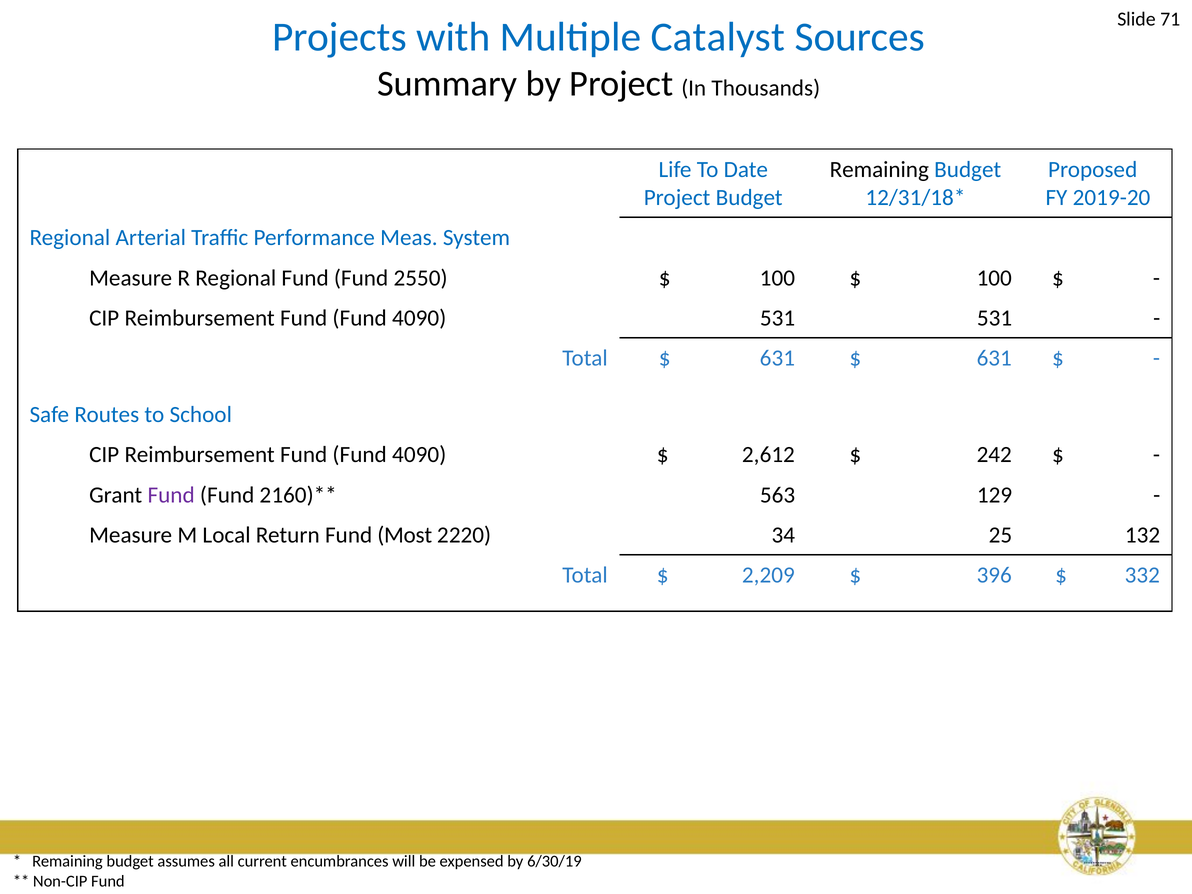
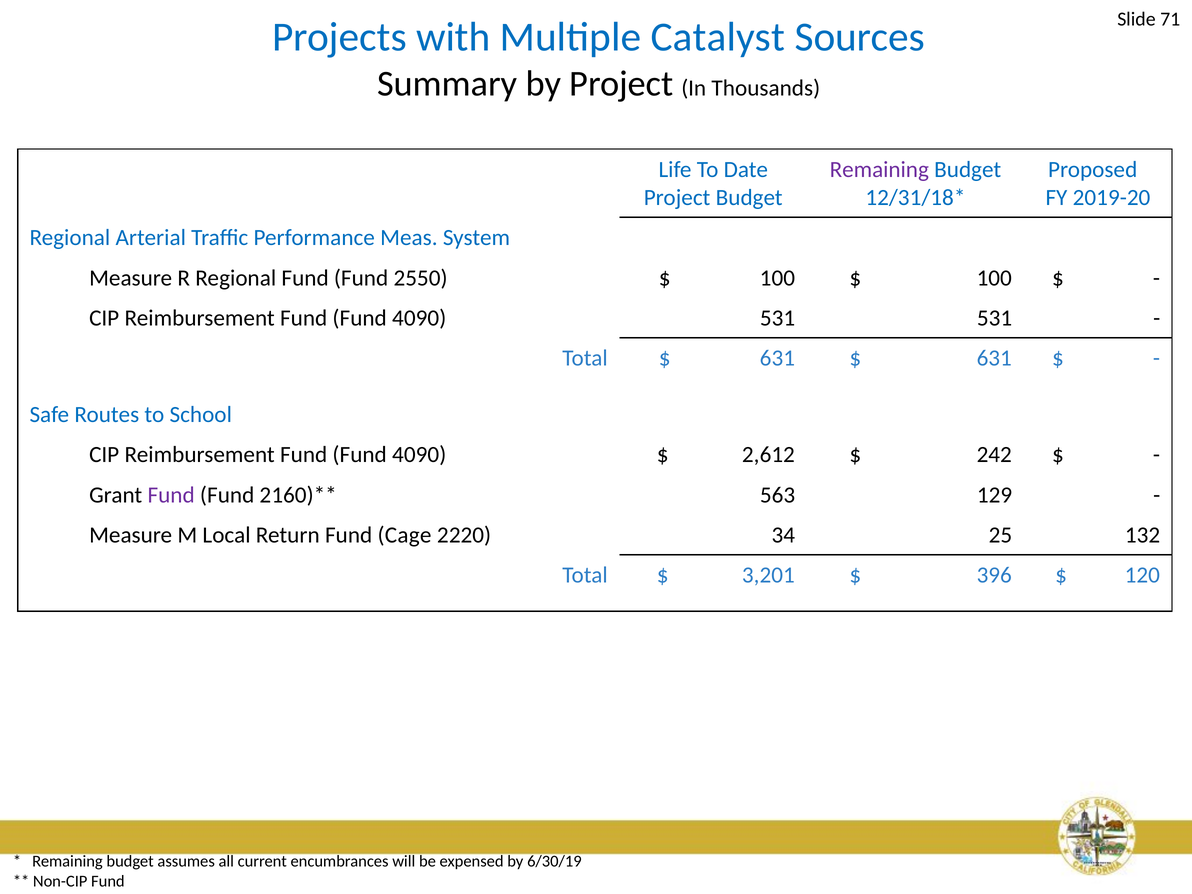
Remaining at (879, 169) colour: black -> purple
Most: Most -> Cage
2,209: 2,209 -> 3,201
332: 332 -> 120
